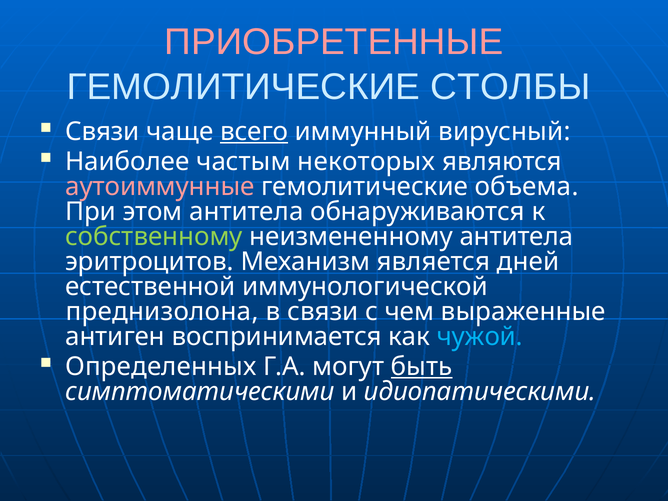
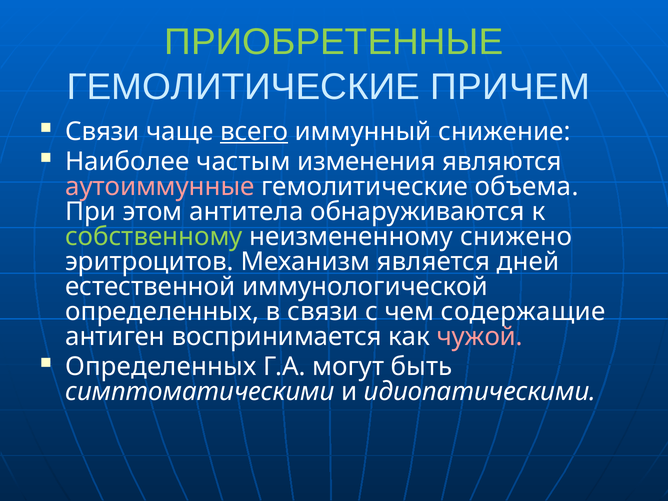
ПРИОБРЕТЕННЫЕ colour: pink -> light green
СТОЛБЫ: СТОЛБЫ -> ПРИЧЕМ
вирусный: вирусный -> снижение
некоторых: некоторых -> изменения
неизмененному антитела: антитела -> снижено
преднизолона at (162, 312): преднизолона -> определенных
выраженные: выраженные -> содержащие
чужой colour: light blue -> pink
быть underline: present -> none
